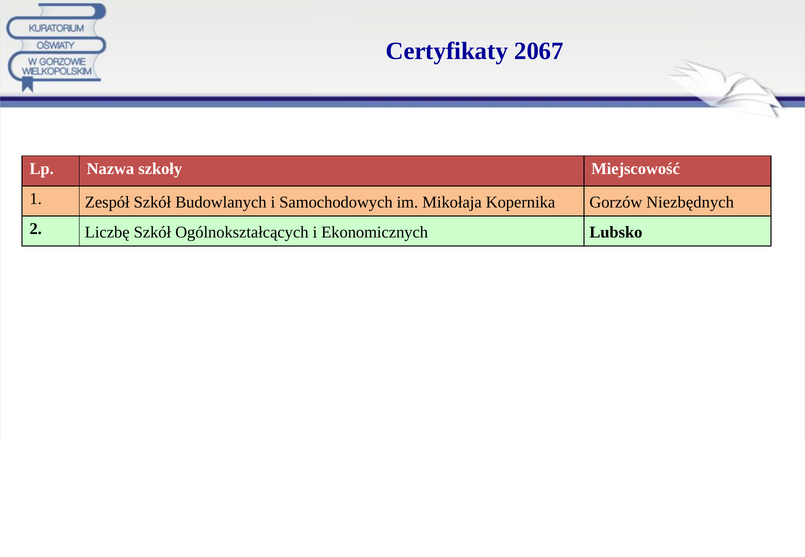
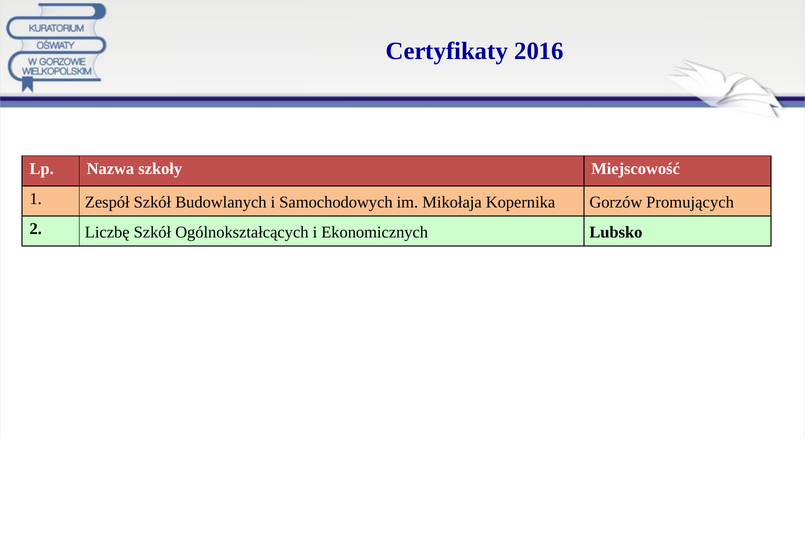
2067: 2067 -> 2016
Niezbędnych: Niezbędnych -> Promujących
